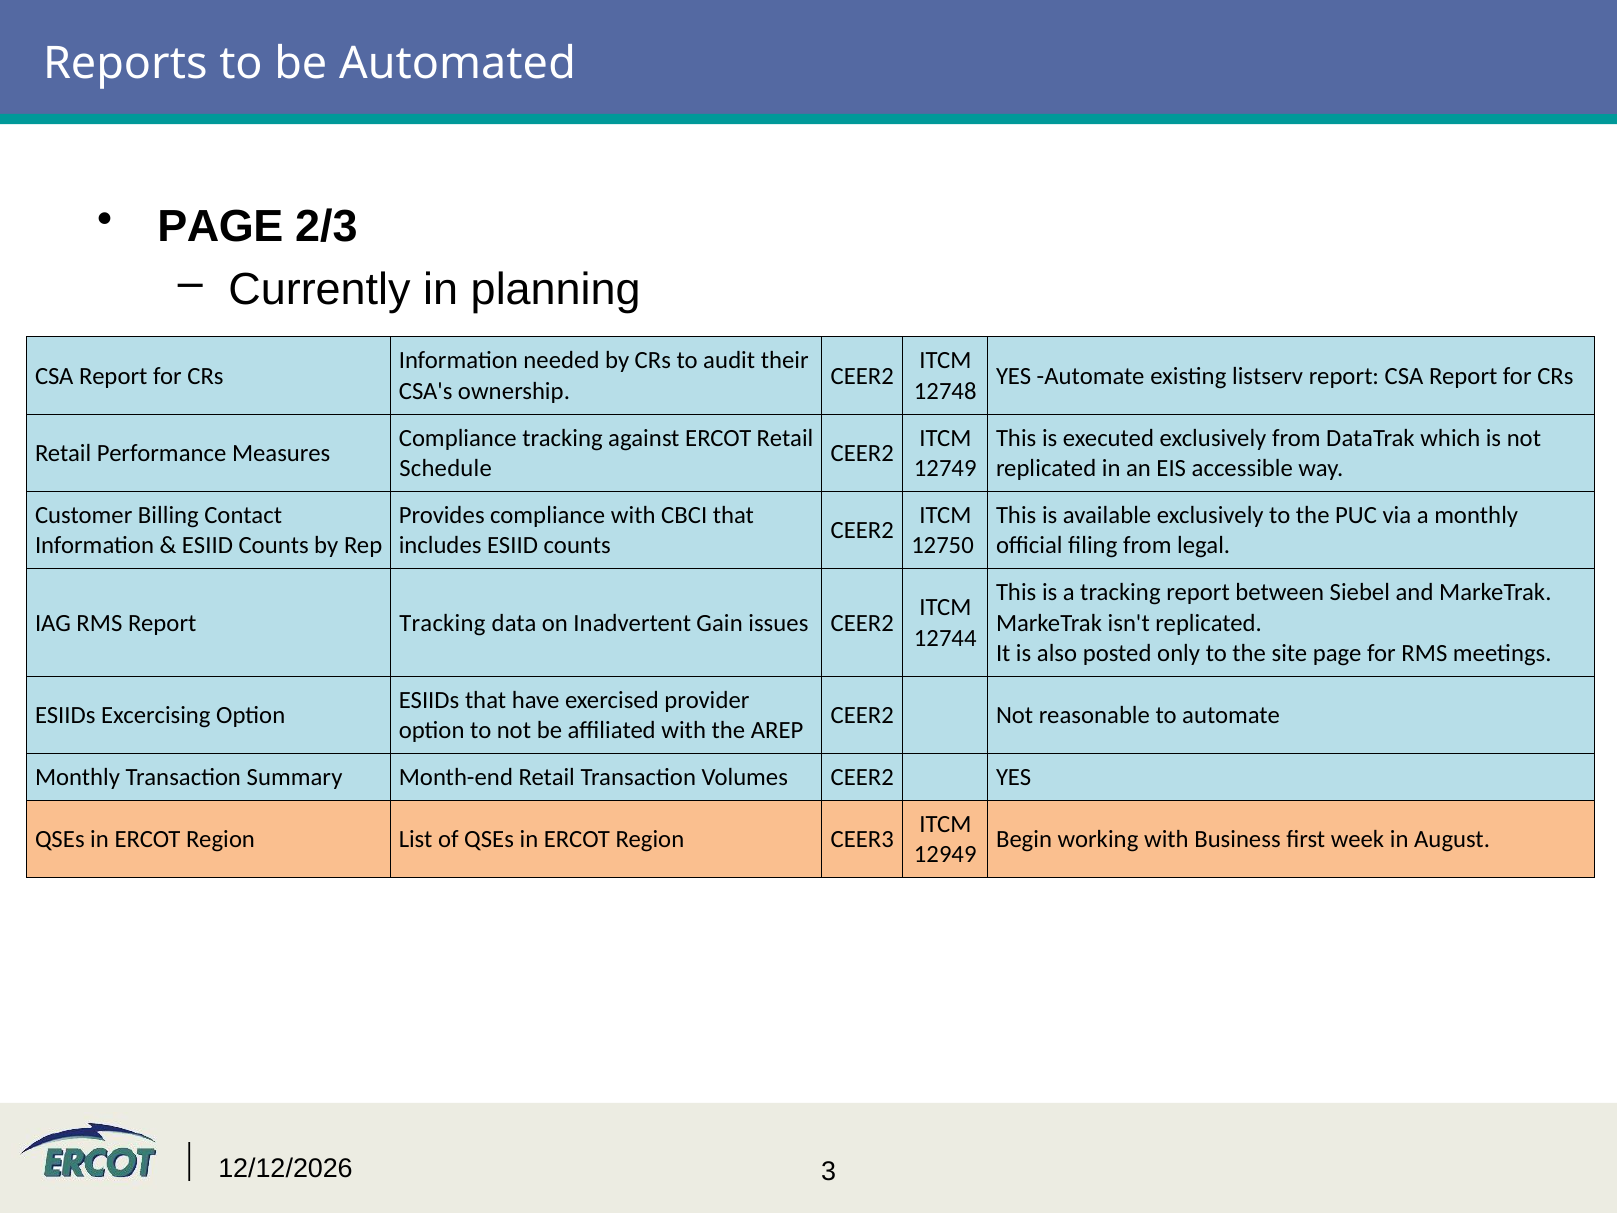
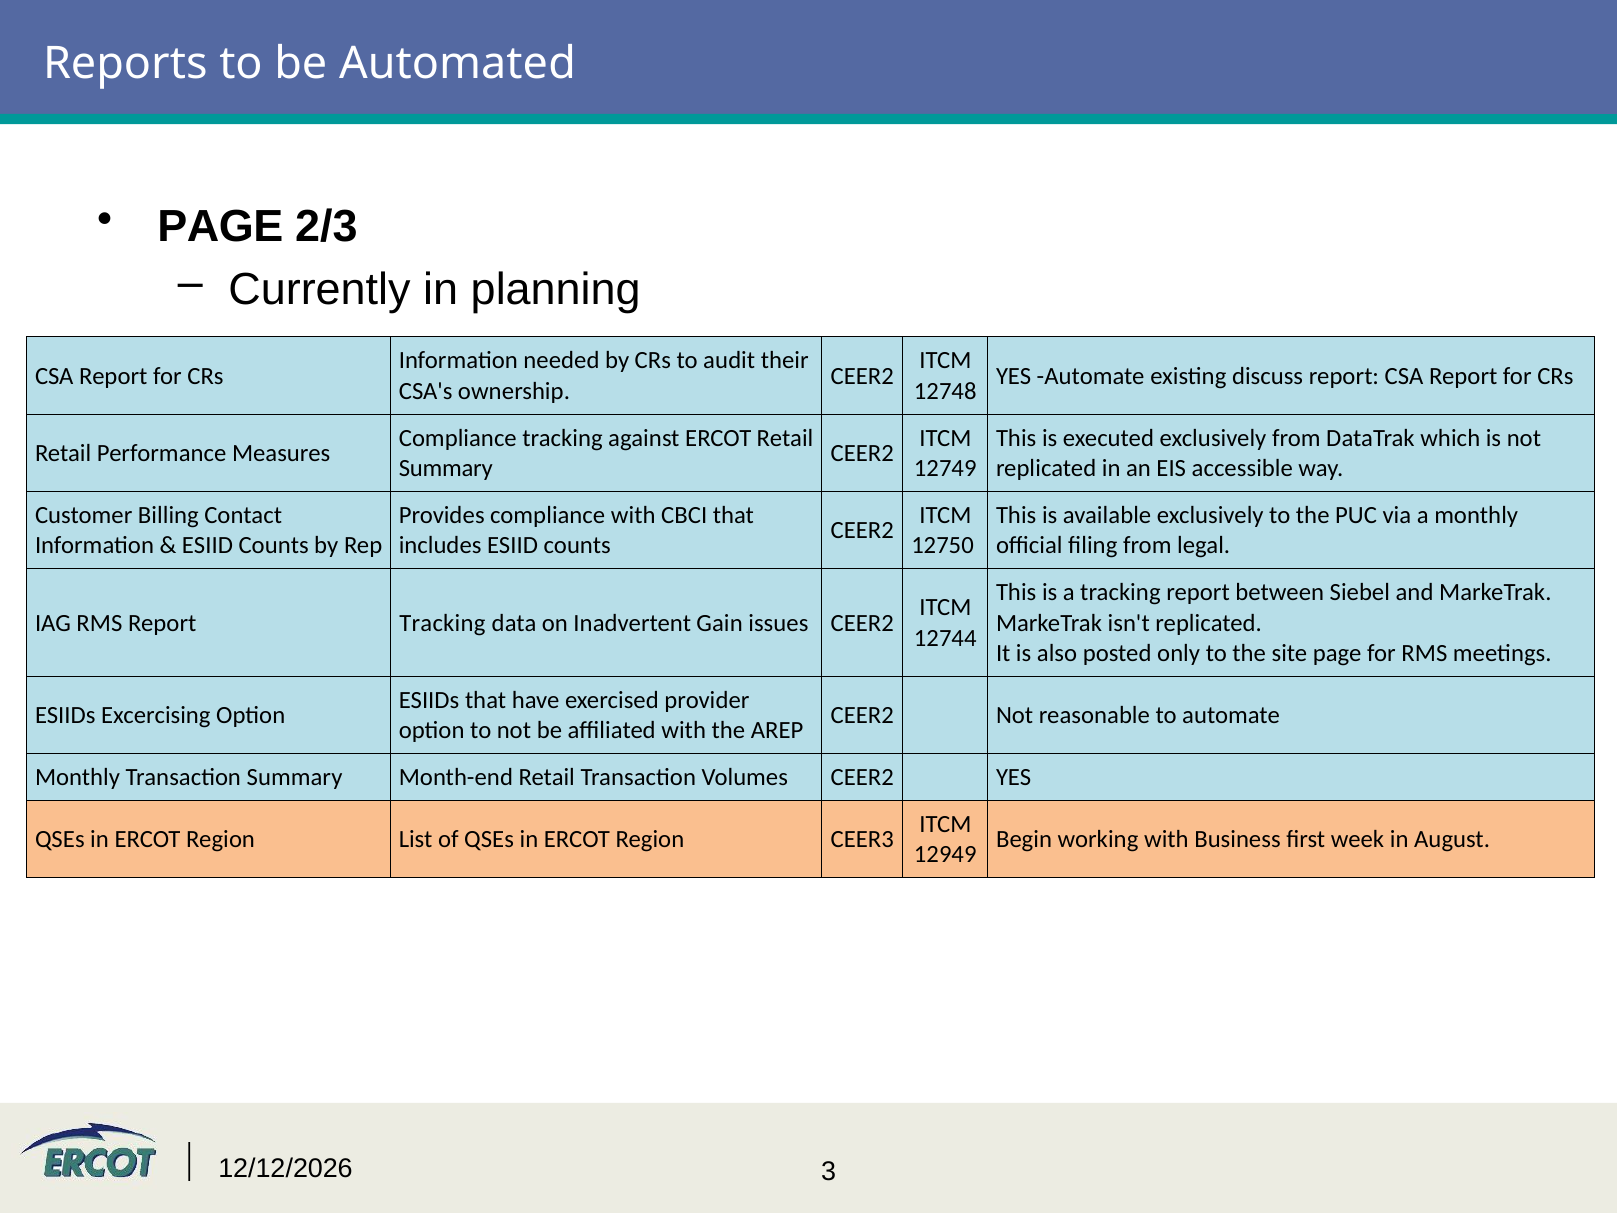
listserv: listserv -> discuss
Schedule at (446, 468): Schedule -> Summary
